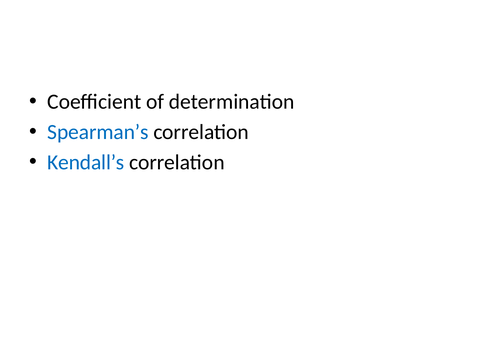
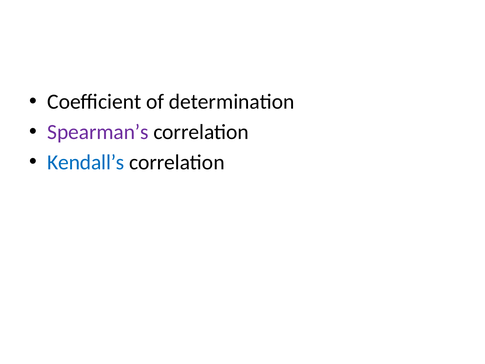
Spearman’s colour: blue -> purple
